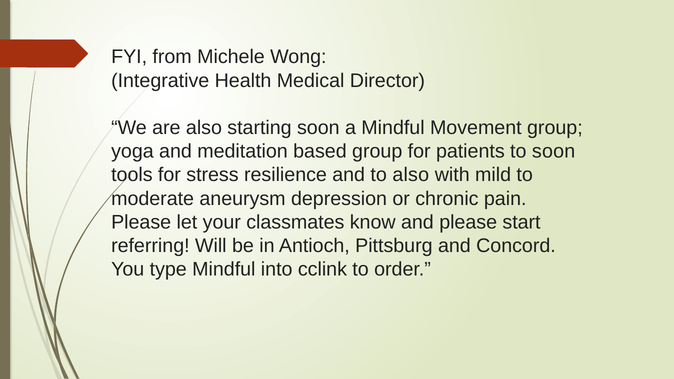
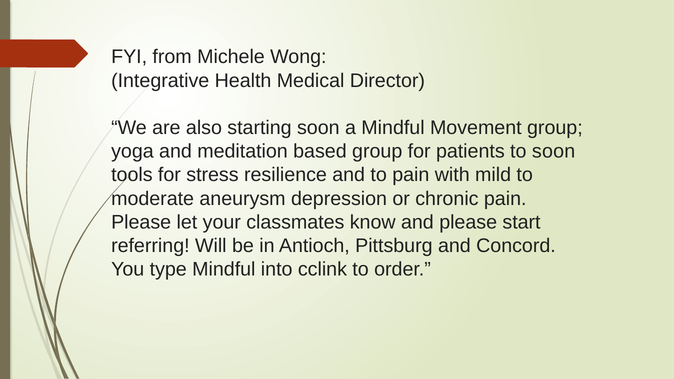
to also: also -> pain
